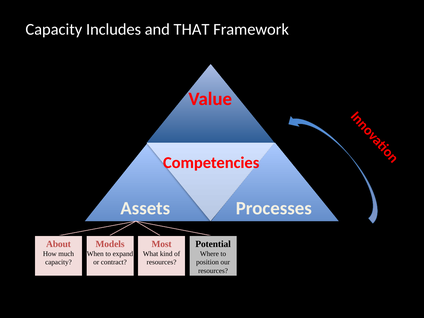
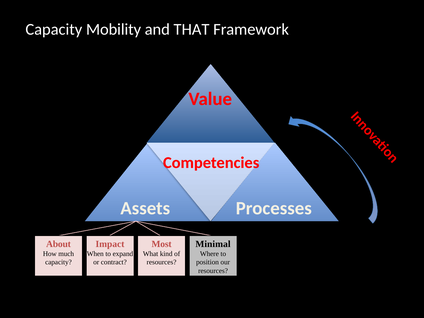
Includes: Includes -> Mobility
Models: Models -> Impact
Potential: Potential -> Minimal
